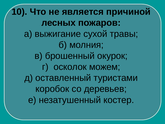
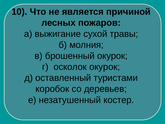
осколок можем: можем -> окурок
